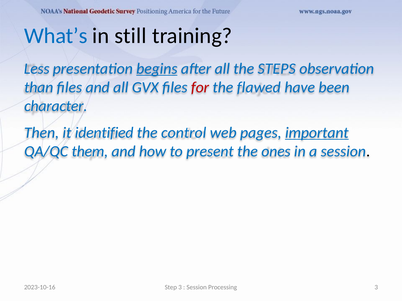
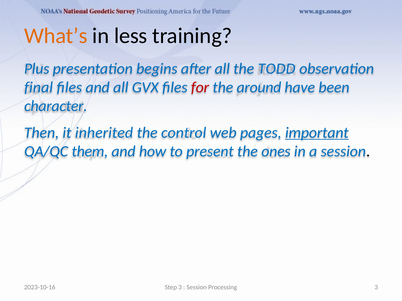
What’s colour: blue -> orange
still: still -> less
Less: Less -> Plus
begins underline: present -> none
STEPS: STEPS -> TODD
than: than -> final
flawed: flawed -> around
identified: identified -> inherited
